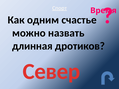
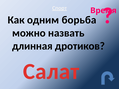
счастье: счастье -> борьба
Север: Север -> Салат
